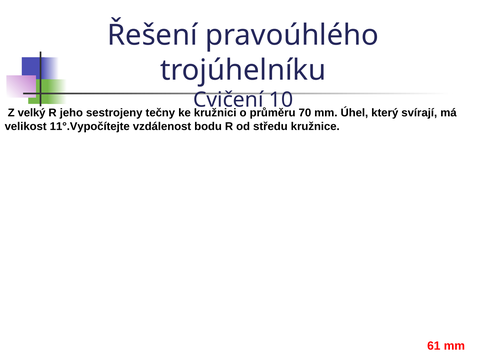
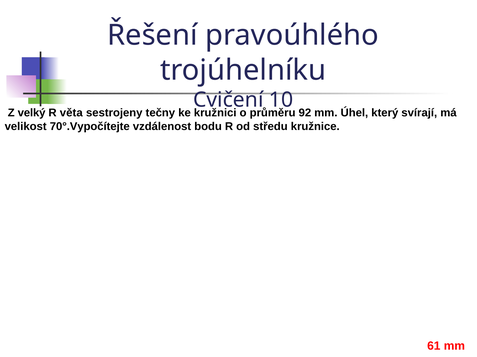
jeho: jeho -> věta
70: 70 -> 92
11°.Vypočítejte: 11°.Vypočítejte -> 70°.Vypočítejte
